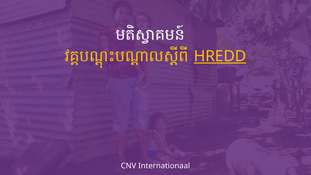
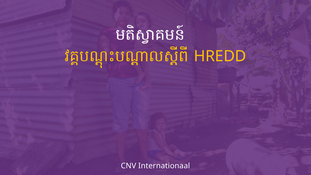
HREDD underline: present -> none
